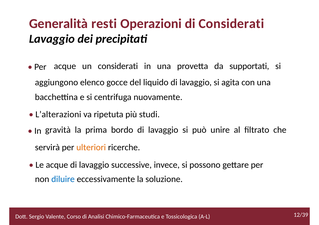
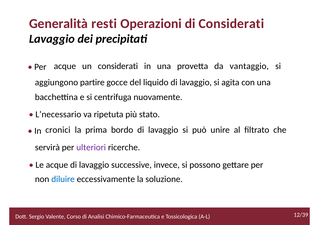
supportati: supportati -> vantaggio
elenco: elenco -> partire
L’alterazioni: L’alterazioni -> L’necessario
studi: studi -> stato
gravità: gravità -> cronici
ulteriori colour: orange -> purple
